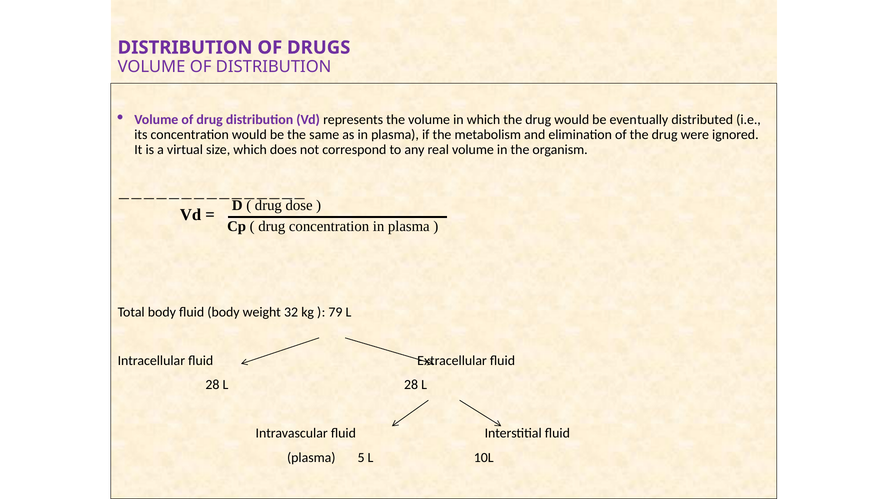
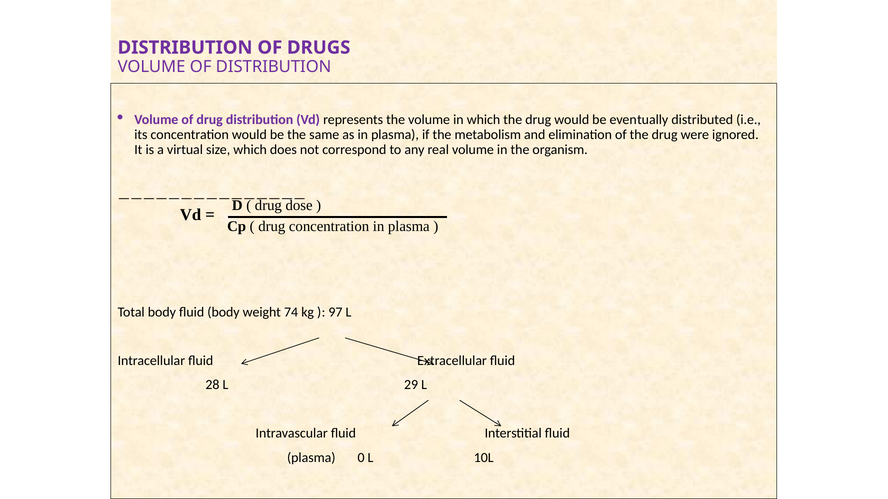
32: 32 -> 74
79: 79 -> 97
L 28: 28 -> 29
5: 5 -> 0
